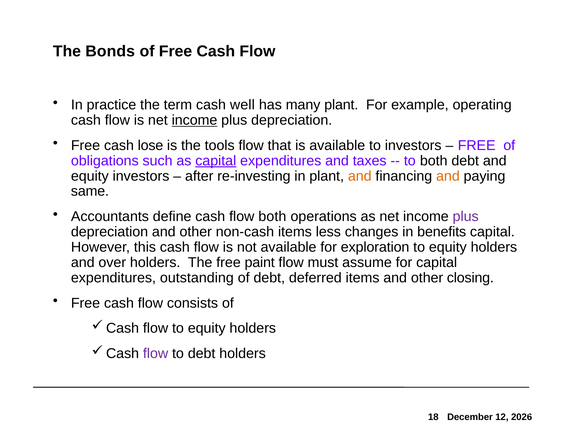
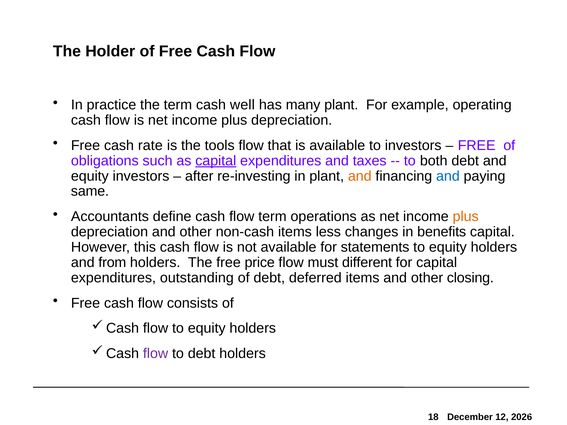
Bonds: Bonds -> Holder
income at (195, 120) underline: present -> none
lose: lose -> rate
and at (448, 176) colour: orange -> blue
flow both: both -> term
plus at (466, 217) colour: purple -> orange
exploration: exploration -> statements
over: over -> from
paint: paint -> price
assume: assume -> different
